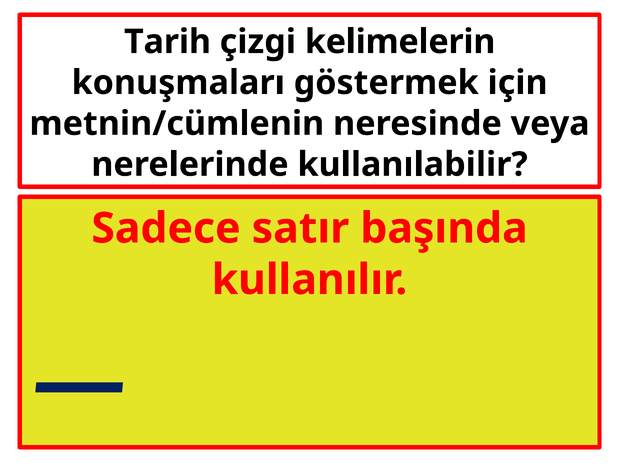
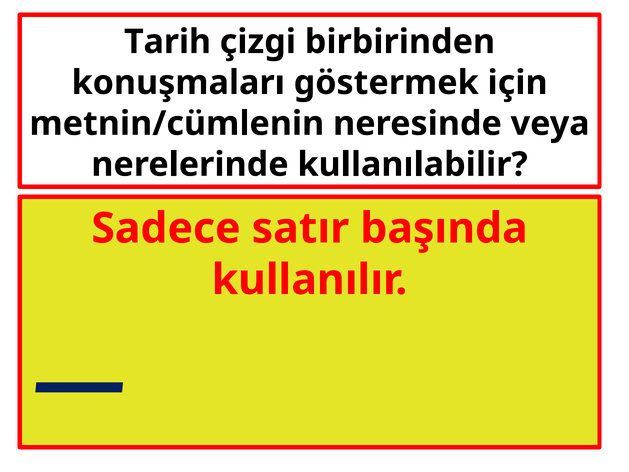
kelimelerin: kelimelerin -> birbirinden
